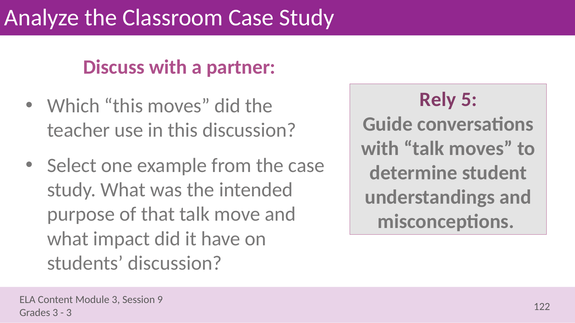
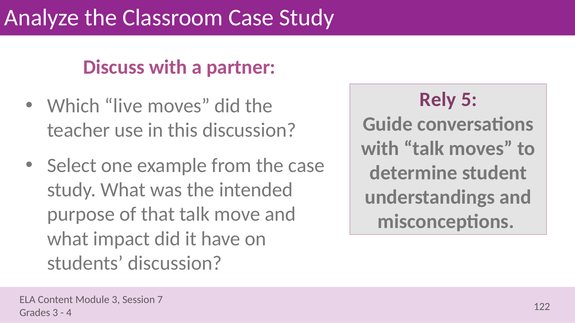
Which this: this -> live
9: 9 -> 7
3 at (69, 313): 3 -> 4
